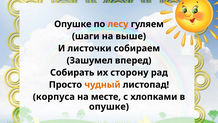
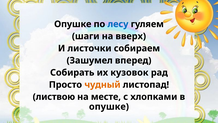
лесу colour: orange -> blue
выше: выше -> вверх
сторону: сторону -> кузовок
корпуса: корпуса -> листвою
